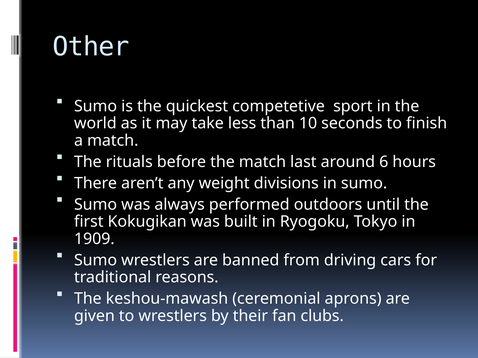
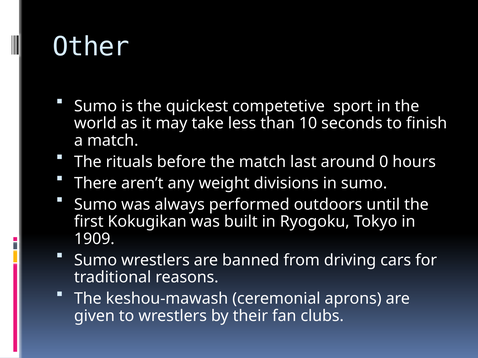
6: 6 -> 0
